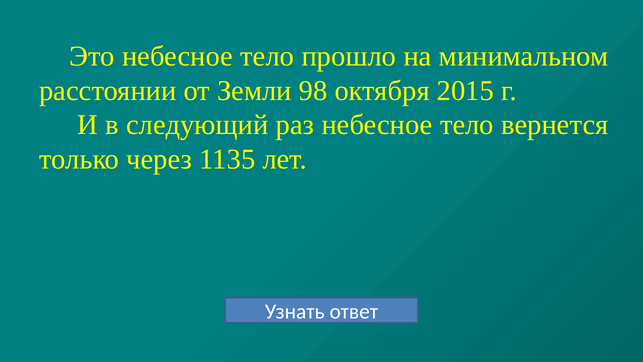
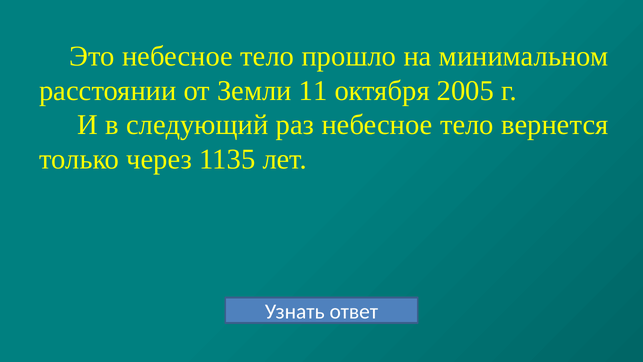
98: 98 -> 11
2015: 2015 -> 2005
